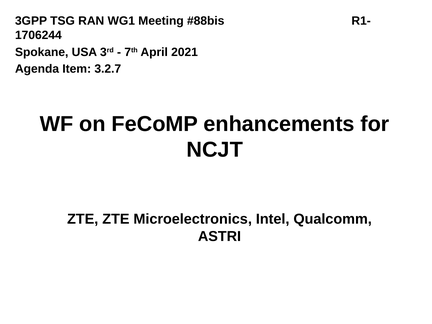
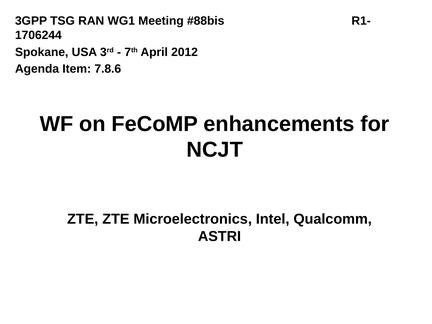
2021: 2021 -> 2012
3.2.7: 3.2.7 -> 7.8.6
